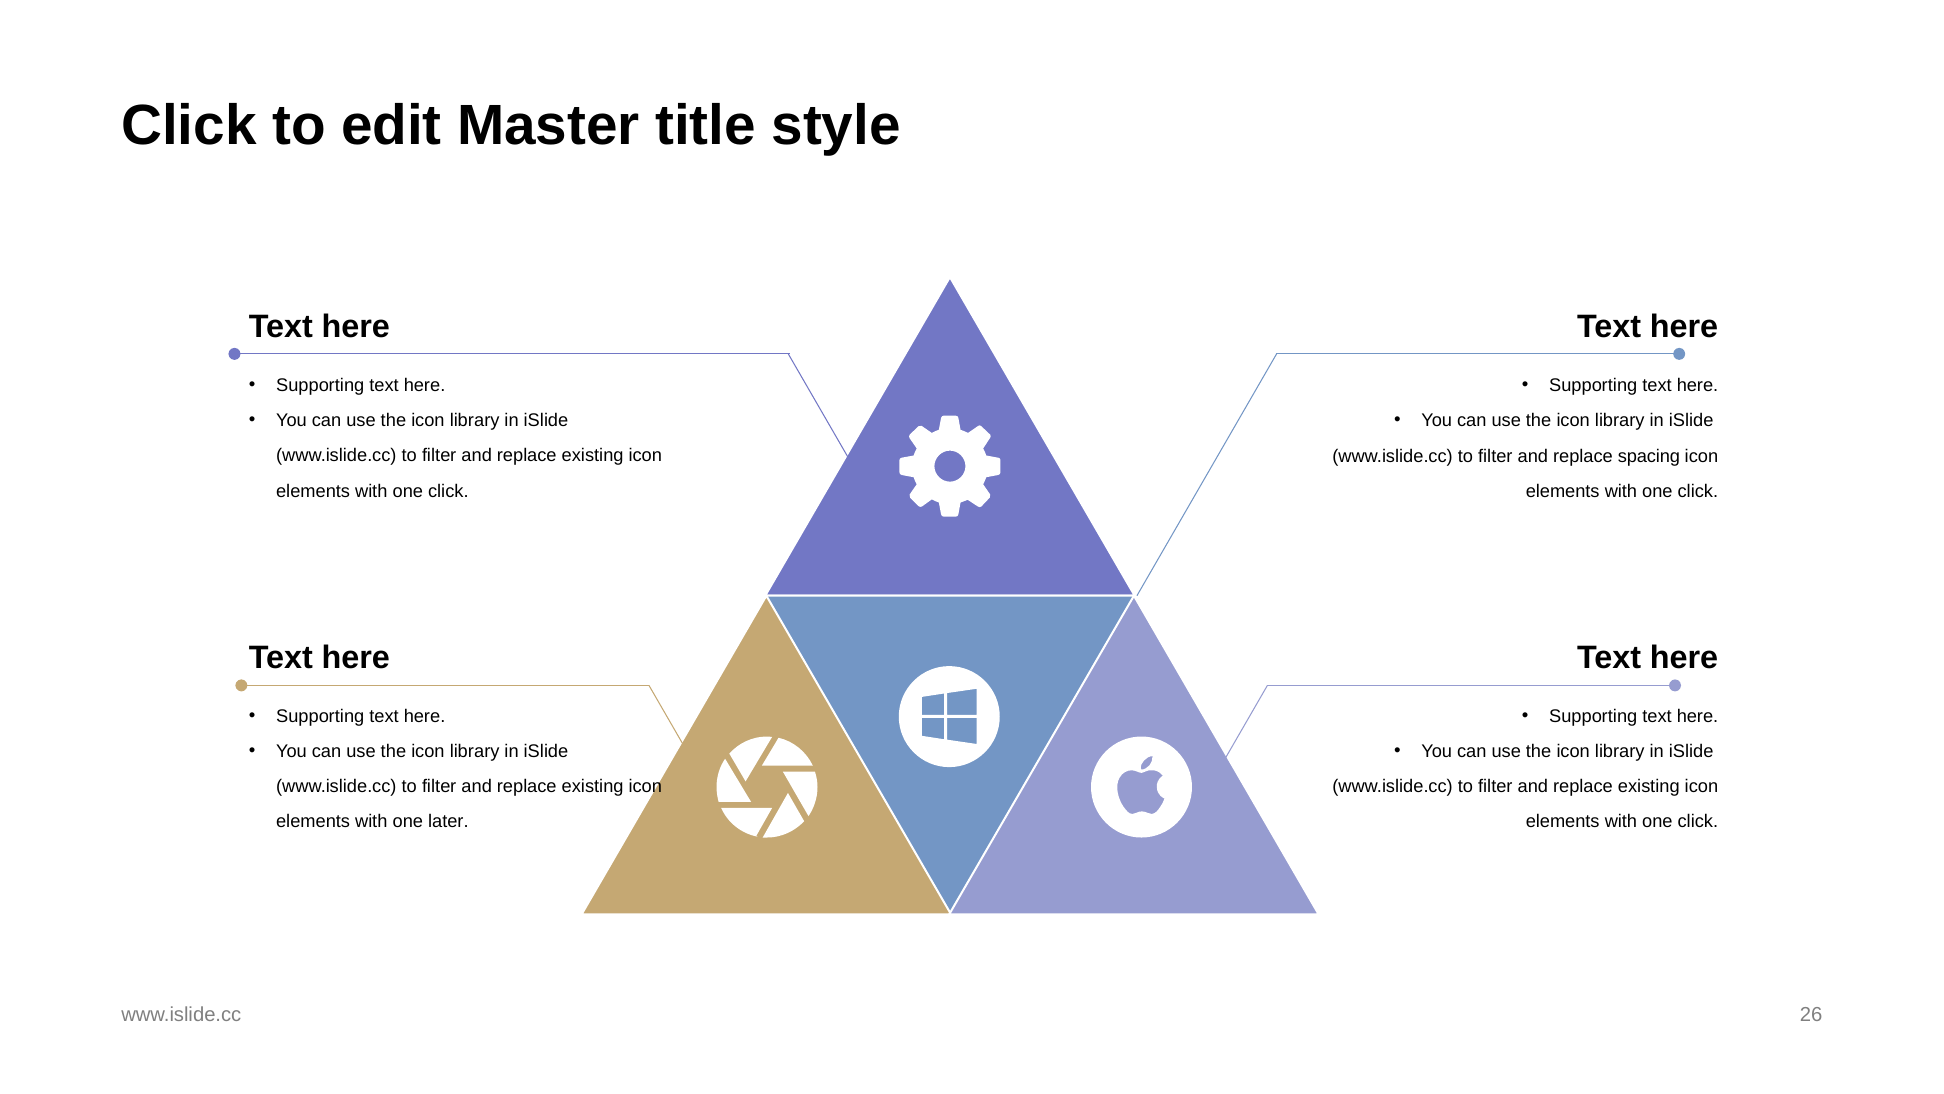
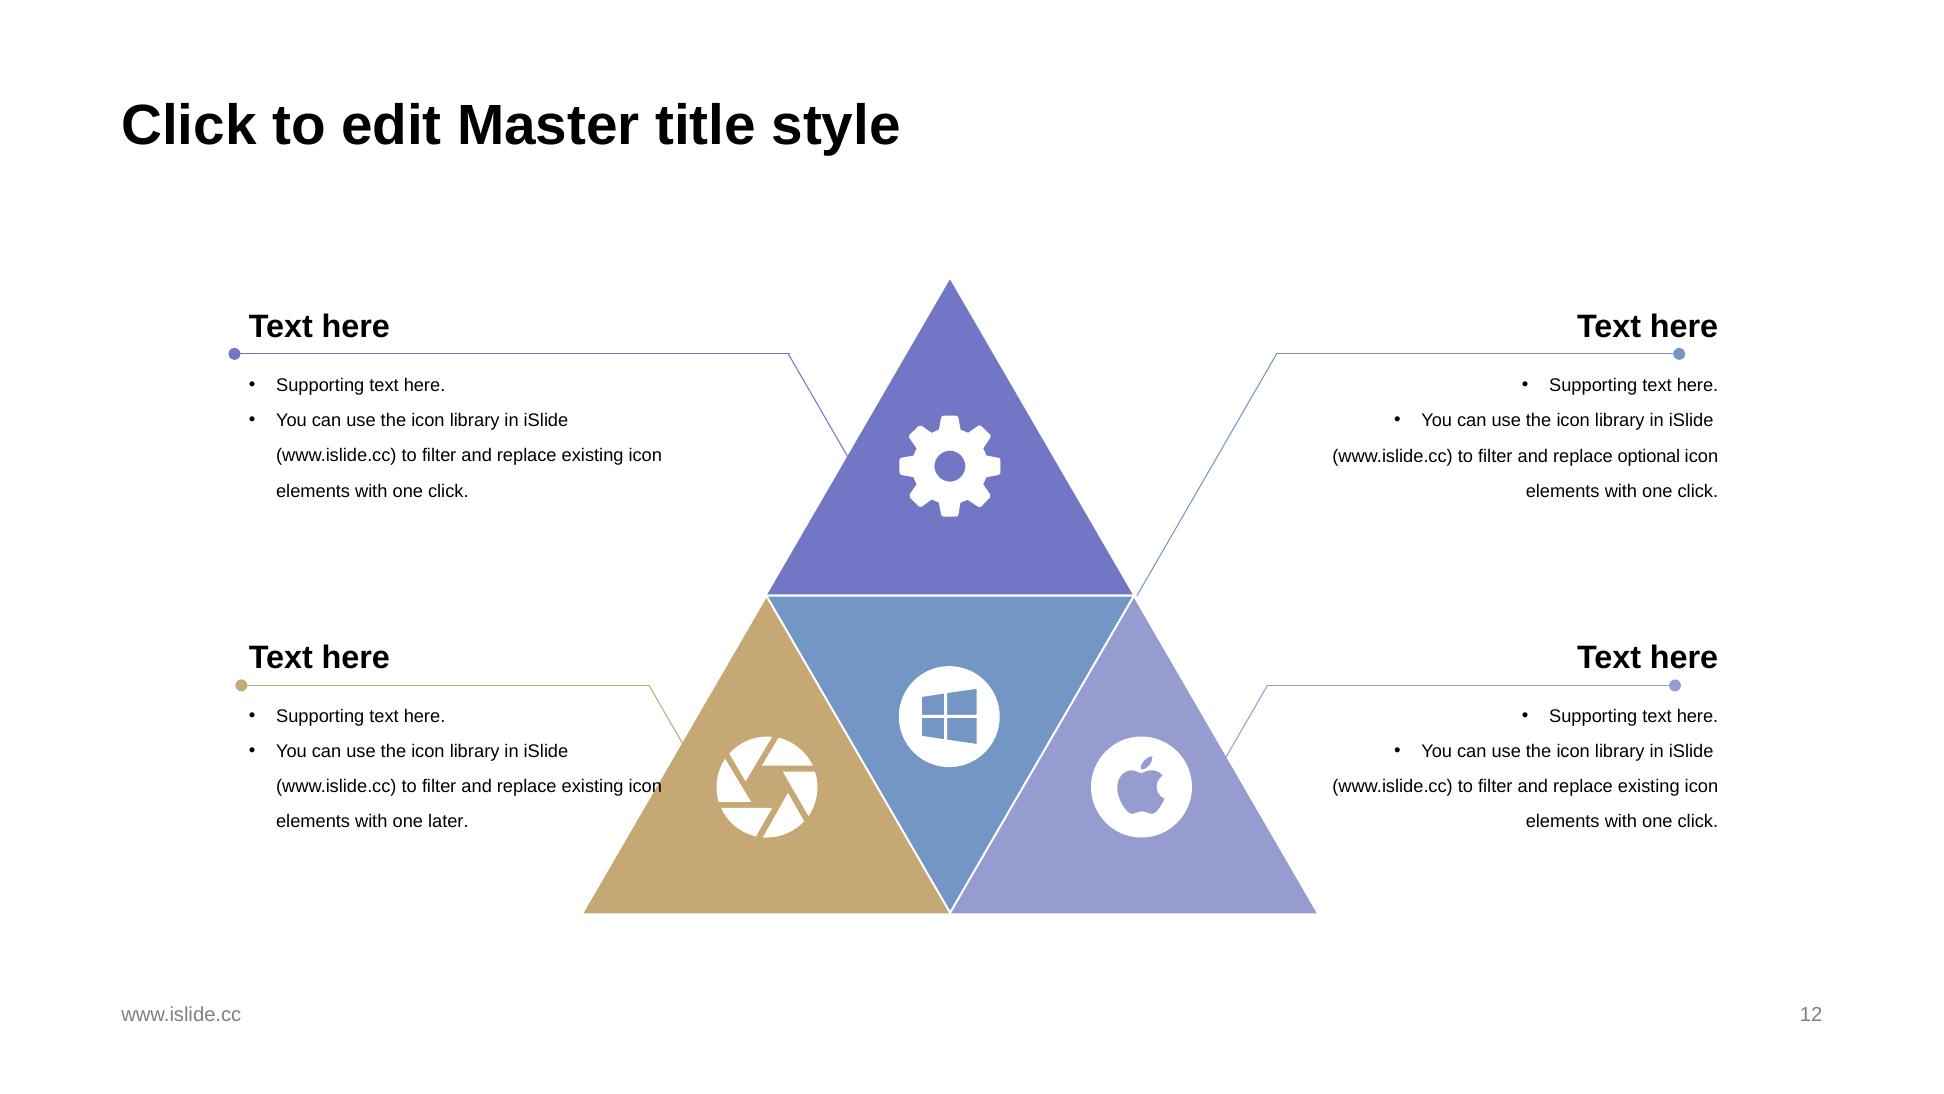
spacing: spacing -> optional
26: 26 -> 12
